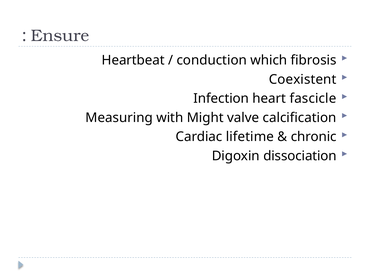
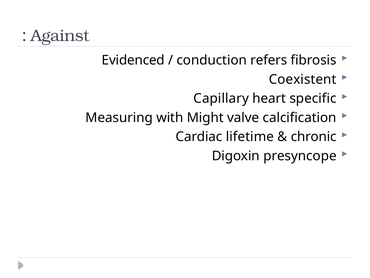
Ensure: Ensure -> Against
Heartbeat: Heartbeat -> Evidenced
which: which -> refers
Infection: Infection -> Capillary
fascicle: fascicle -> specific
dissociation: dissociation -> presyncope
